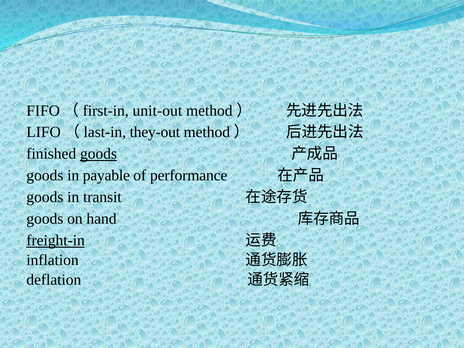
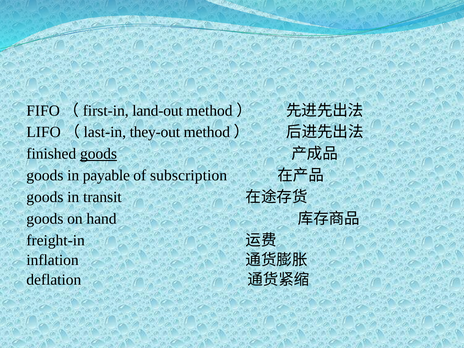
unit-out: unit-out -> land-out
performance: performance -> subscription
freight-in underline: present -> none
